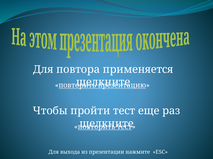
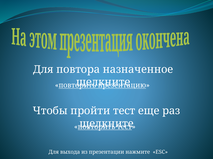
применяется: применяется -> назначенное
